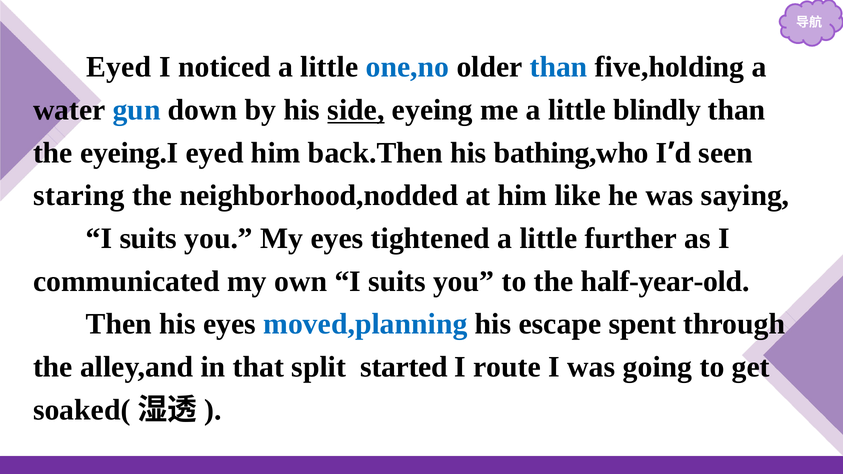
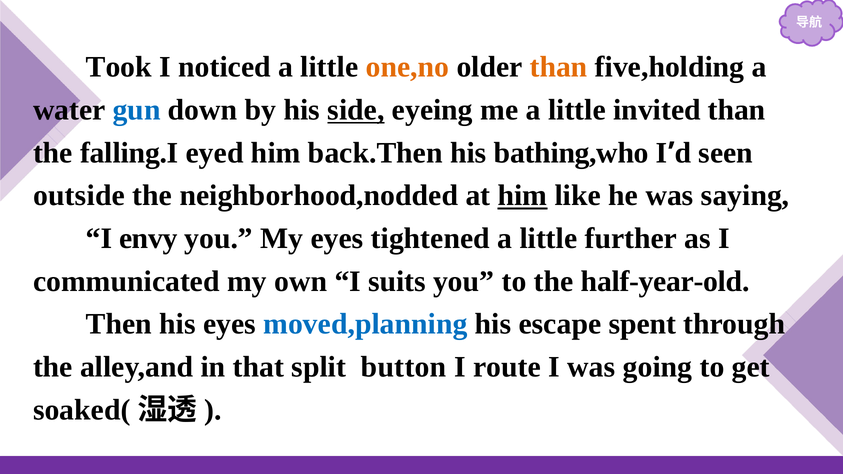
Eyed at (119, 67): Eyed -> Took
one,no colour: blue -> orange
than at (559, 67) colour: blue -> orange
blindly: blindly -> invited
eyeing.I: eyeing.I -> falling.I
staring: staring -> outside
him at (522, 196) underline: none -> present
suits at (148, 238): suits -> envy
started: started -> button
